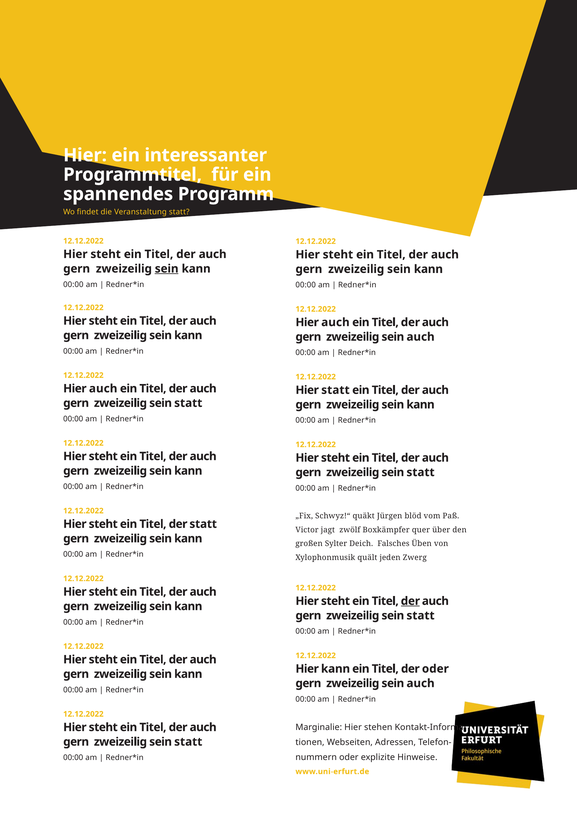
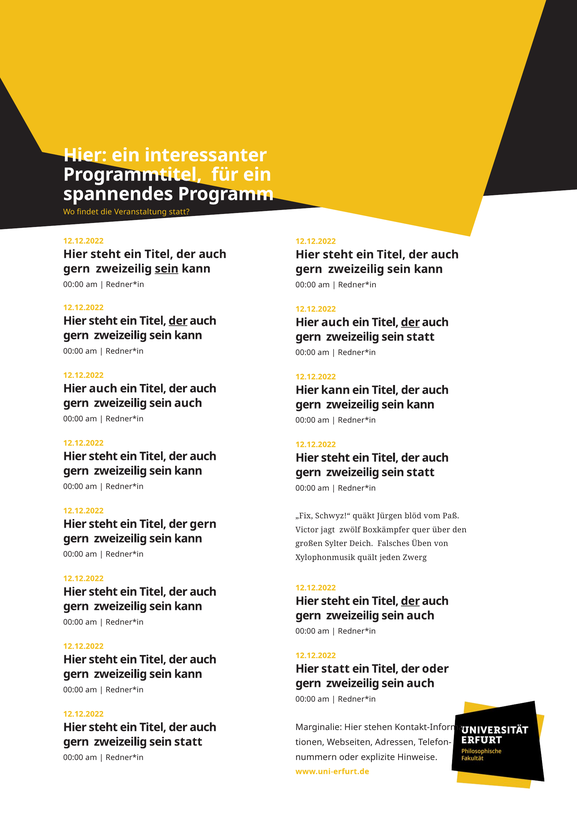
der at (178, 321) underline: none -> present
der at (410, 322) underline: none -> present
auch at (421, 337): auch -> statt
Hier statt: statt -> kann
statt at (188, 403): statt -> auch
der statt: statt -> gern
statt at (421, 615): statt -> auch
Hier kann: kann -> statt
